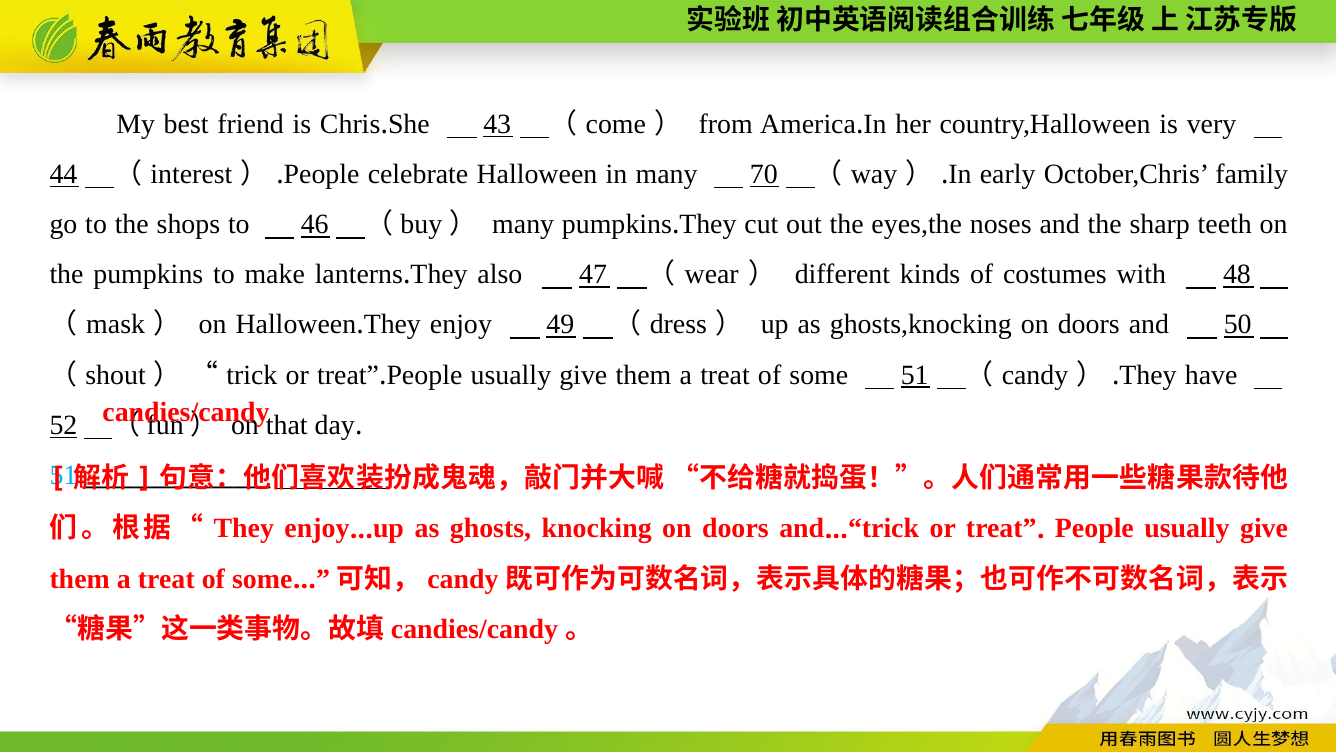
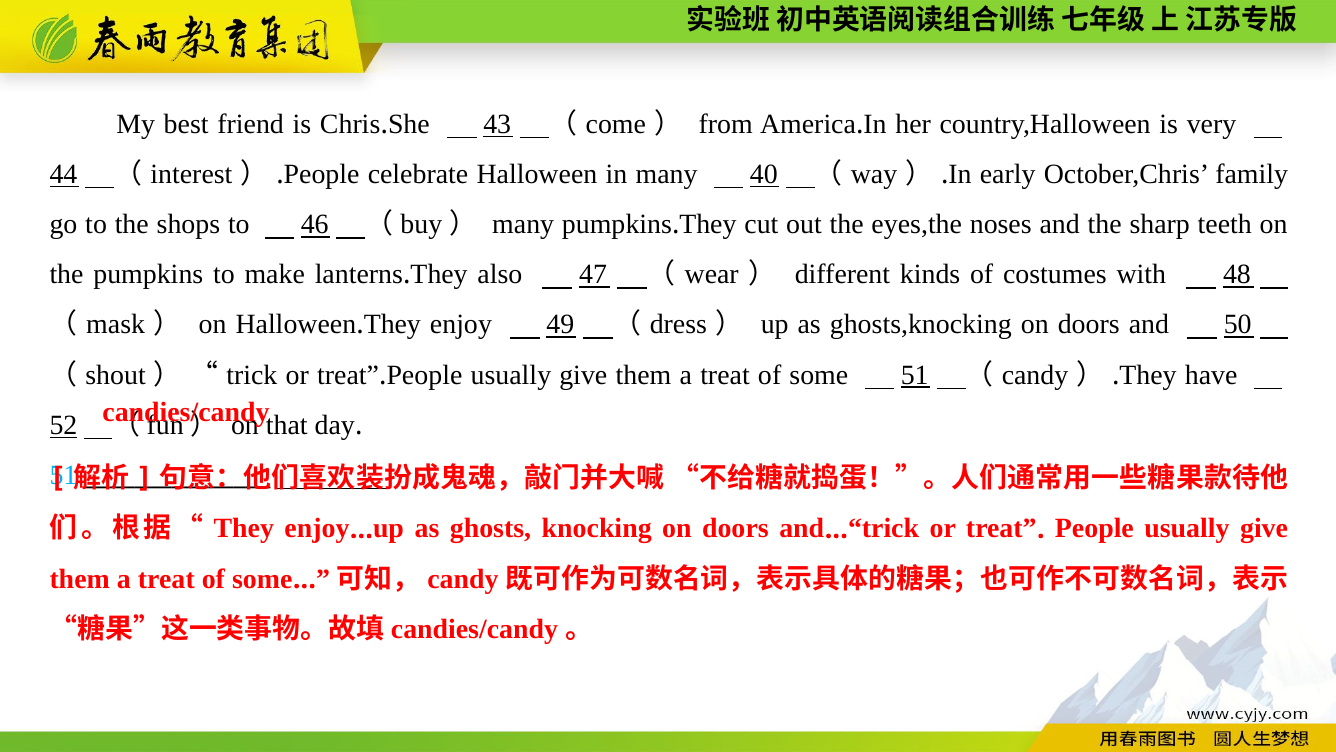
70: 70 -> 40
